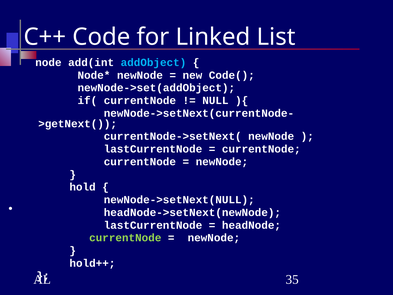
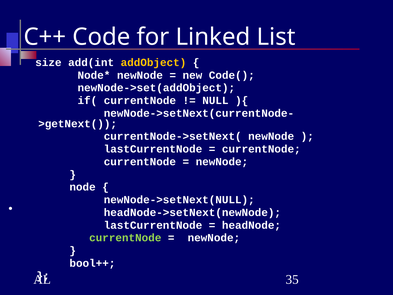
node: node -> size
addObject colour: light blue -> yellow
hold: hold -> node
hold++: hold++ -> bool++
